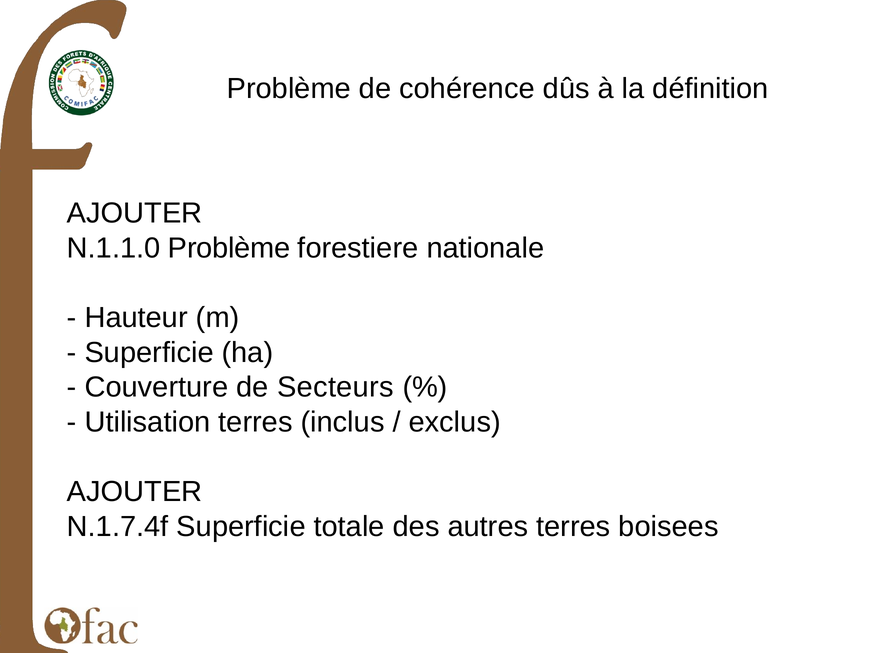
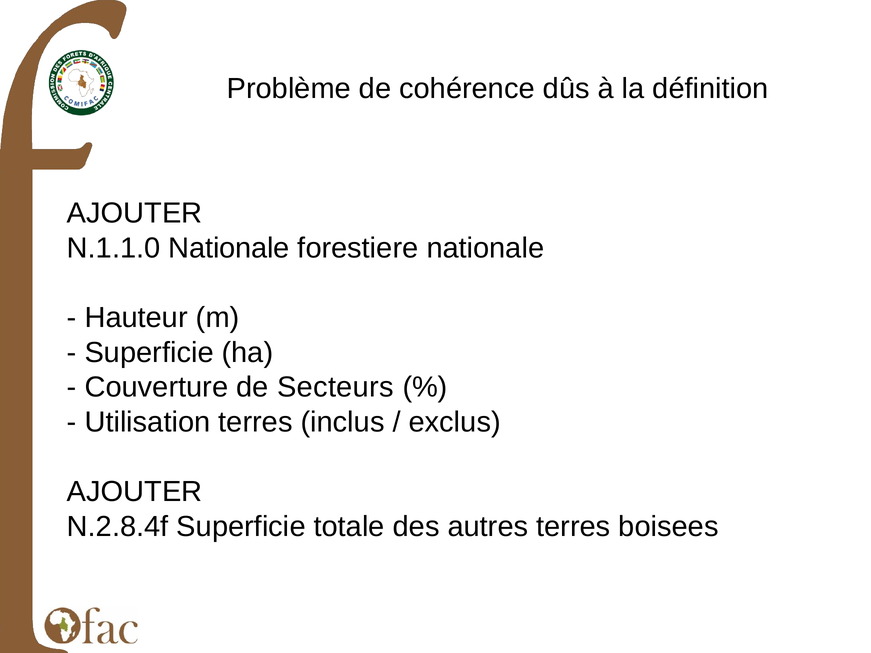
N.1.1.0 Problème: Problème -> Nationale
N.1.7.4f: N.1.7.4f -> N.2.8.4f
